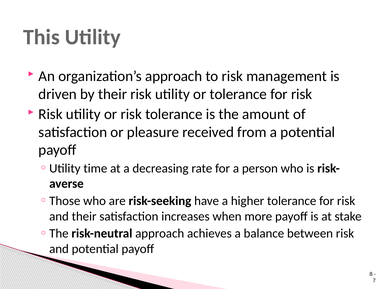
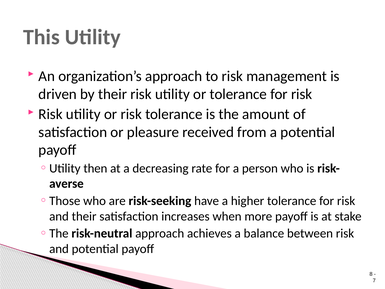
time: time -> then
